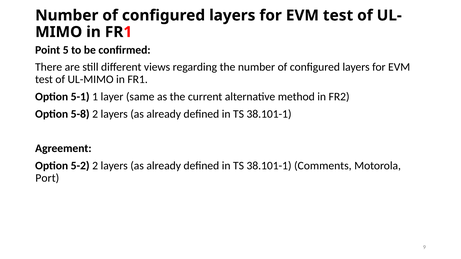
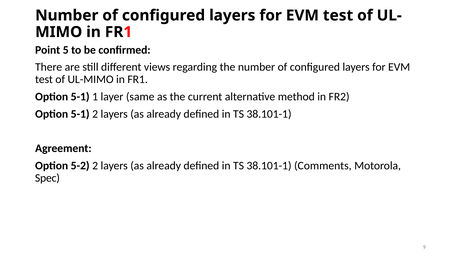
5-8 at (80, 114): 5-8 -> 5-1
Port: Port -> Spec
